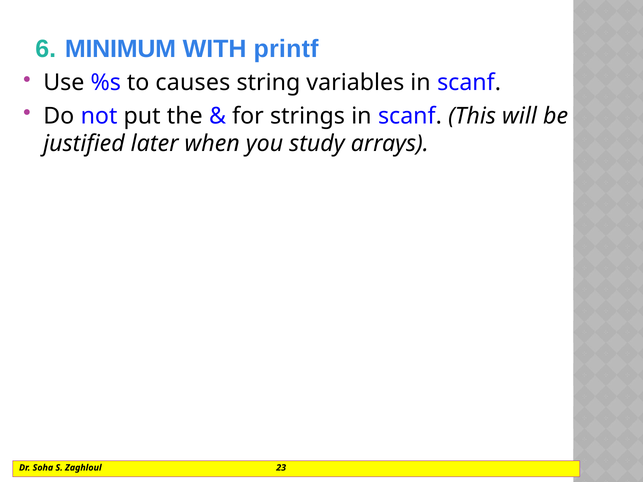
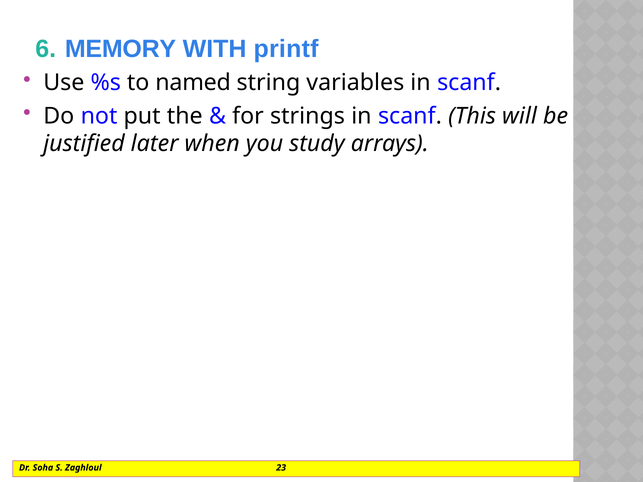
MINIMUM: MINIMUM -> MEMORY
causes: causes -> named
